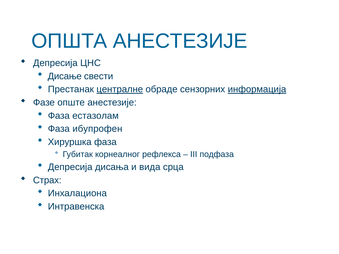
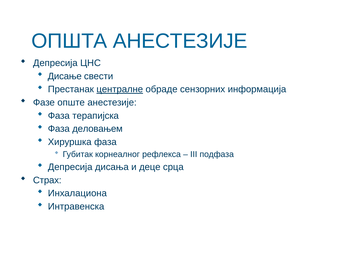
информација underline: present -> none
естазолам: естазолам -> терапијска
ибупрофен: ибупрофен -> деловањем
вида: вида -> деце
